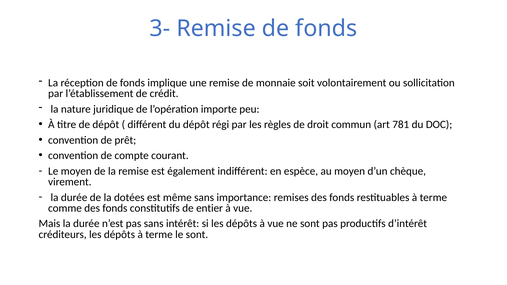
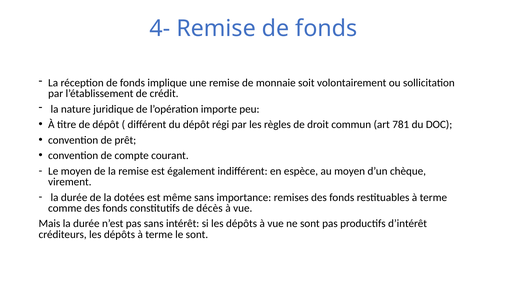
3-: 3- -> 4-
entier: entier -> décès
